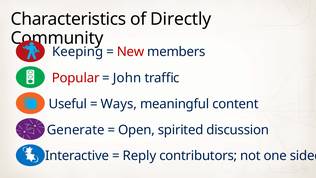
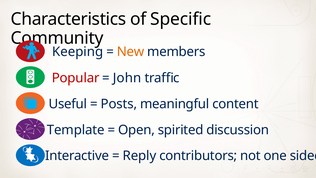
Directly: Directly -> Specific
New colour: red -> orange
Ways: Ways -> Posts
Generate: Generate -> Template
